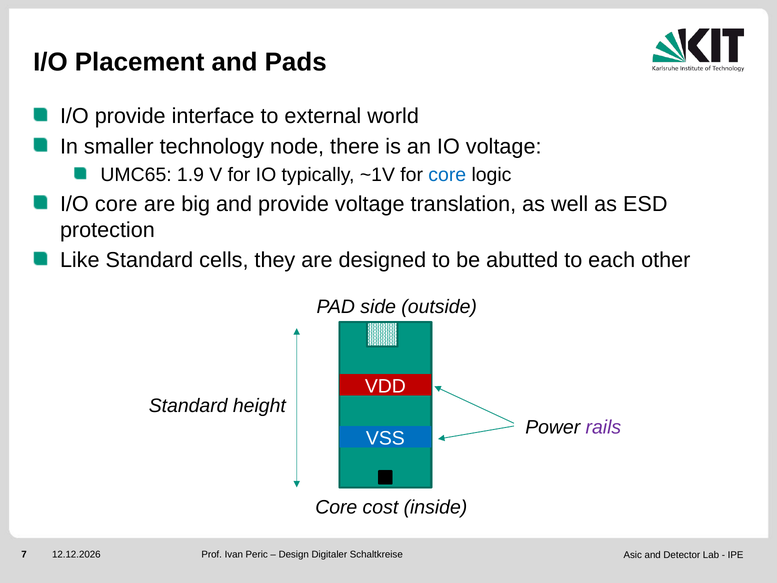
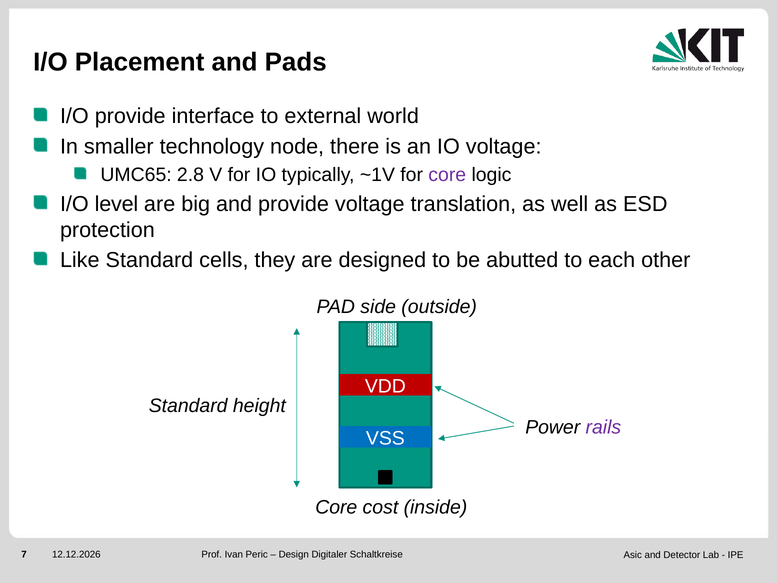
1.9: 1.9 -> 2.8
core at (447, 175) colour: blue -> purple
I/O core: core -> level
